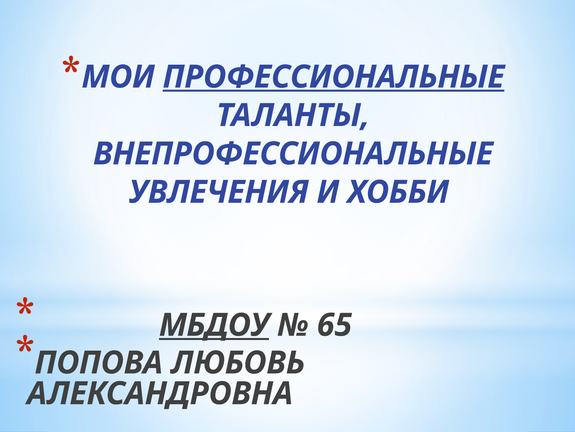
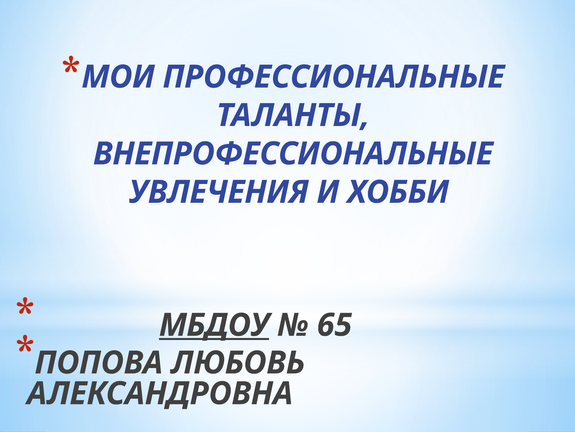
ПРОФЕССИОНАЛЬНЫЕ underline: present -> none
